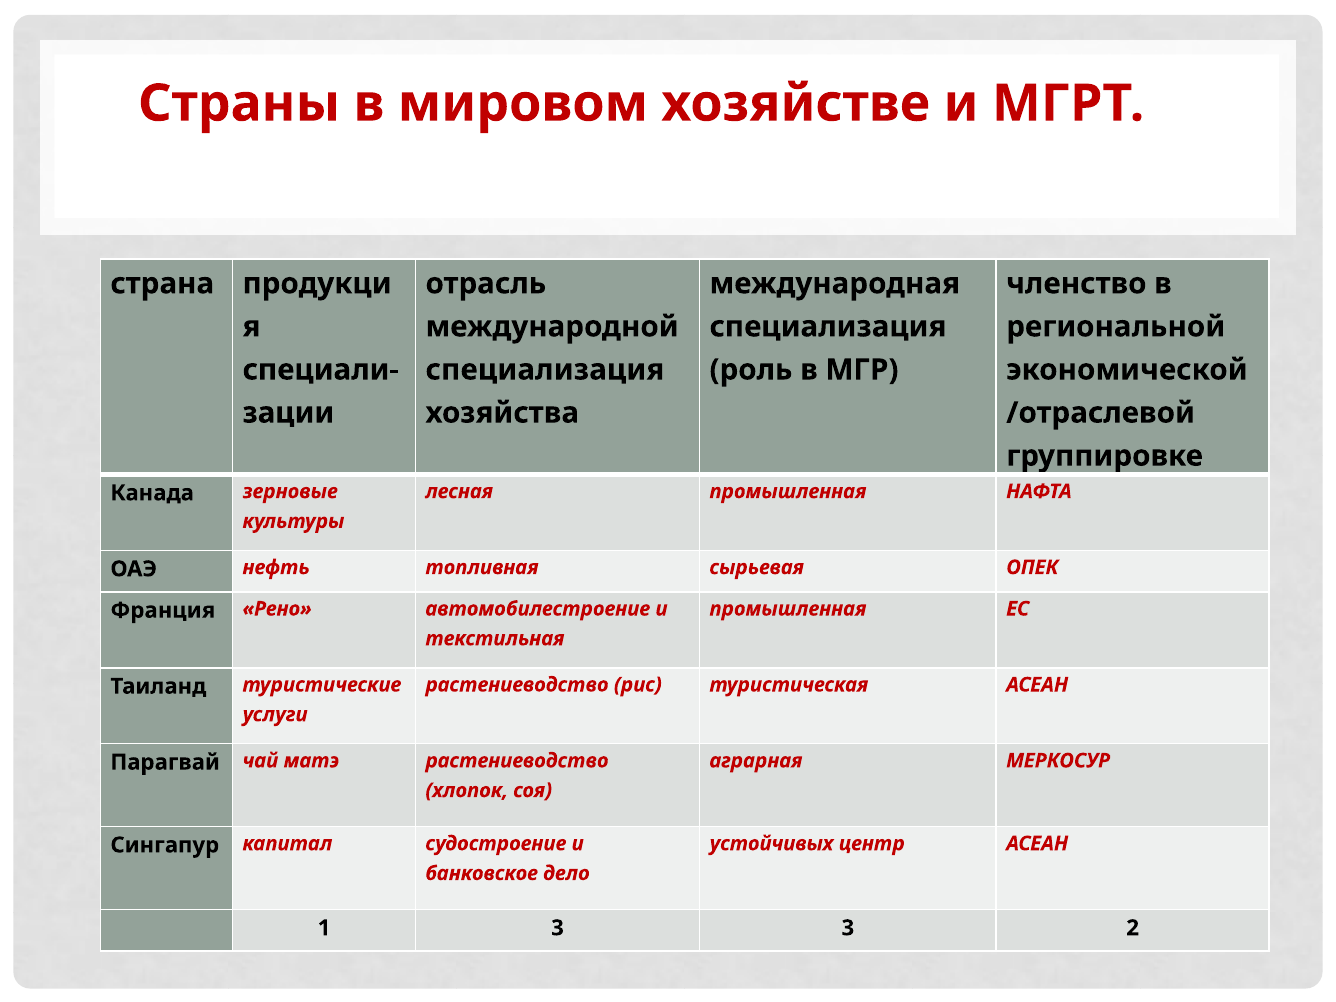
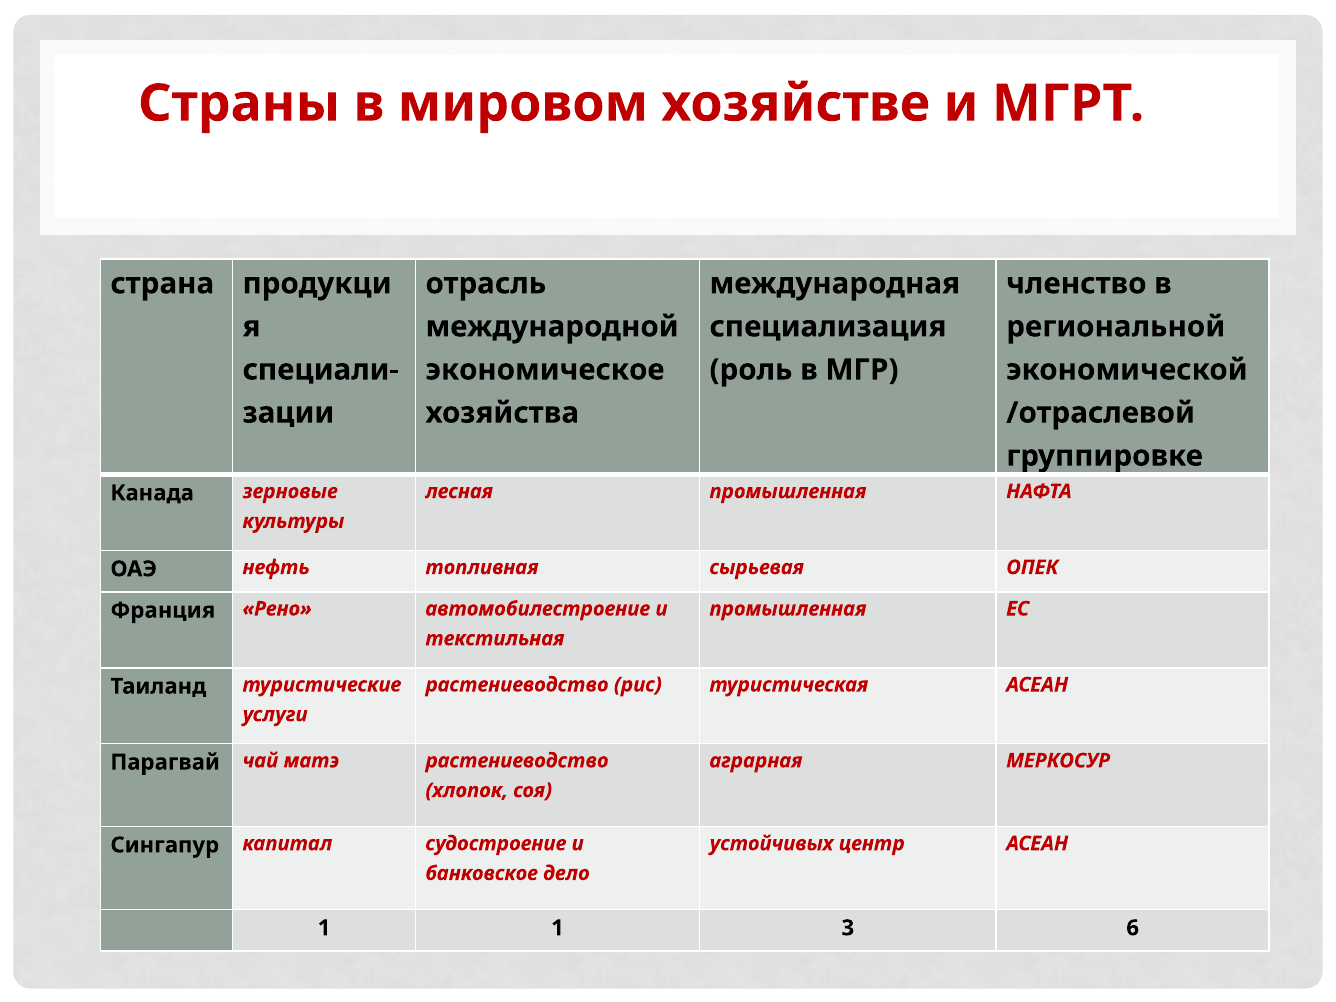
специализация at (545, 370): специализация -> экономическое
1 3: 3 -> 1
2: 2 -> 6
